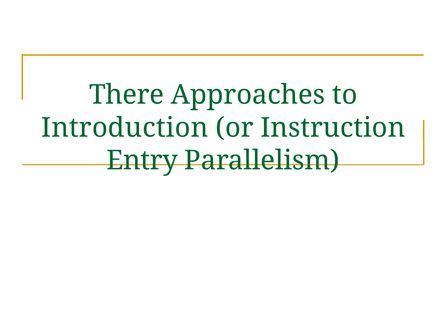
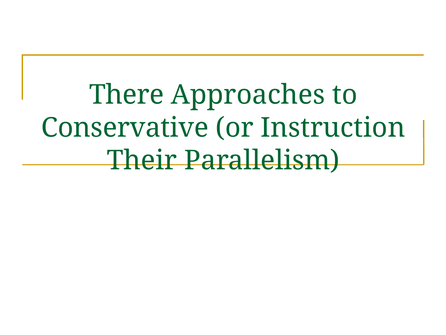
Introduction: Introduction -> Conservative
Entry: Entry -> Their
